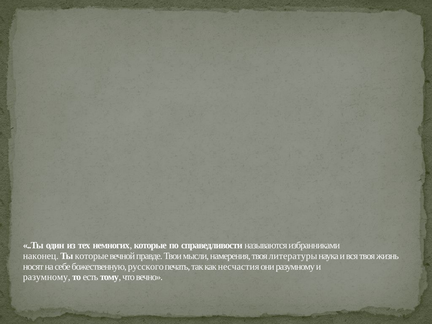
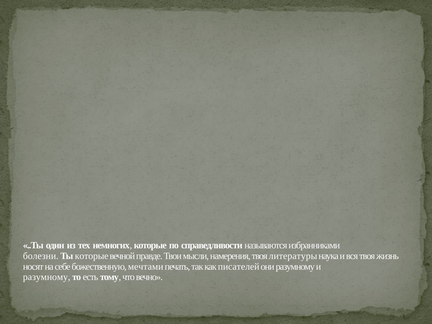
наконец: наконец -> болезни
русского: русского -> мечтами
несчастия: несчастия -> писателей
